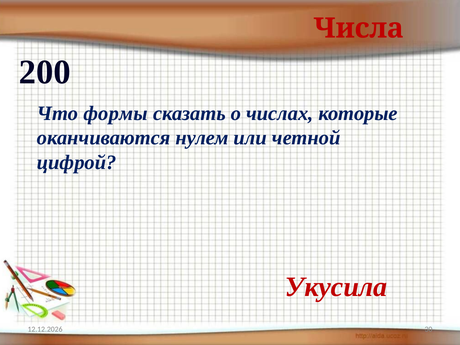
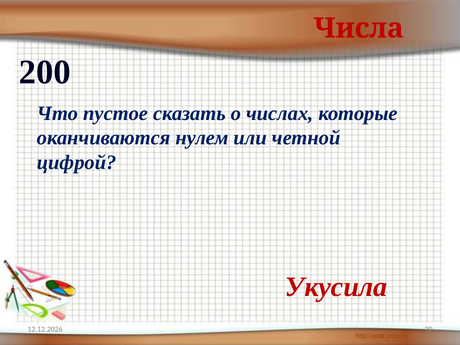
формы: формы -> пустое
